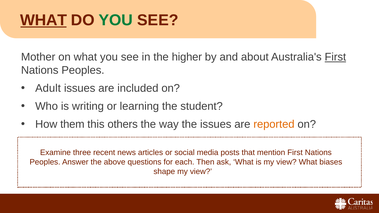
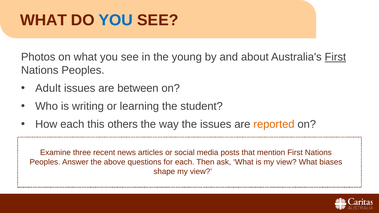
WHAT at (44, 20) underline: present -> none
YOU at (116, 20) colour: green -> blue
Mother: Mother -> Photos
higher: higher -> young
included: included -> between
How them: them -> each
